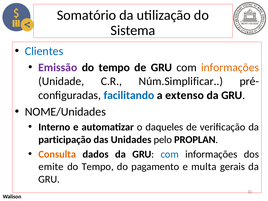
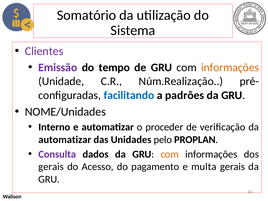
Clientes colour: blue -> purple
Núm.Simplificar: Núm.Simplificar -> Núm.Realização
extenso: extenso -> padrões
daqueles: daqueles -> proceder
participação at (65, 140): participação -> automatizar
Consulta colour: orange -> purple
com at (170, 154) colour: blue -> orange
emite at (51, 167): emite -> gerais
Tempo at (98, 167): Tempo -> Acesso
